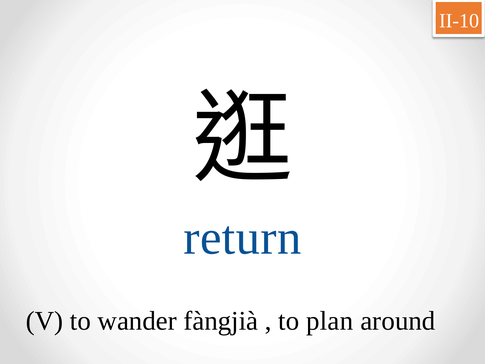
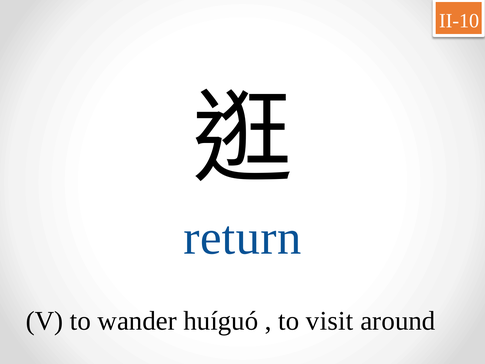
fàngjià: fàngjià -> huíguó
plan: plan -> visit
